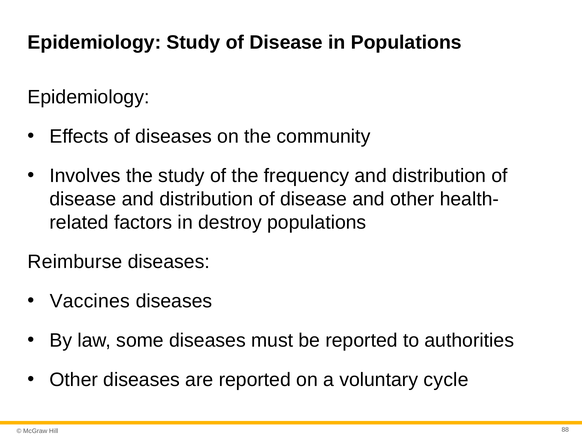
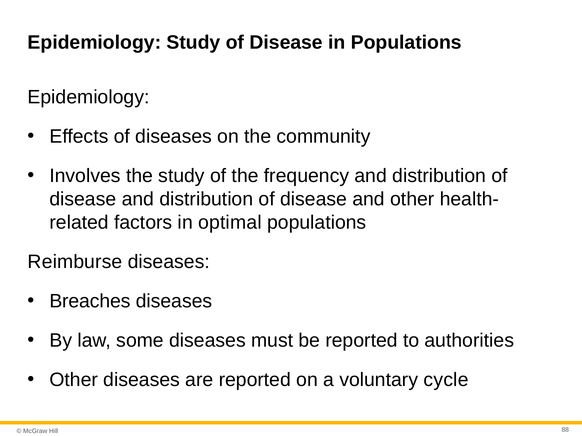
destroy: destroy -> optimal
Vaccines: Vaccines -> Breaches
